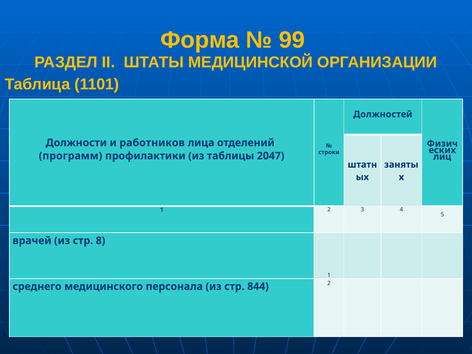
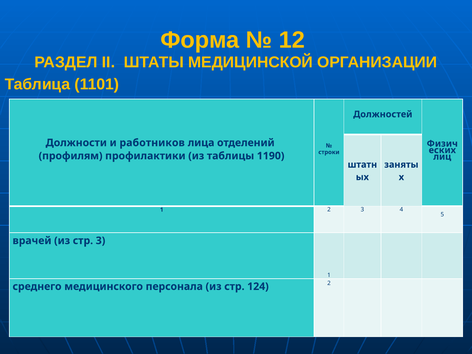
99: 99 -> 12
программ: программ -> профилям
2047: 2047 -> 1190
стр 8: 8 -> 3
844: 844 -> 124
